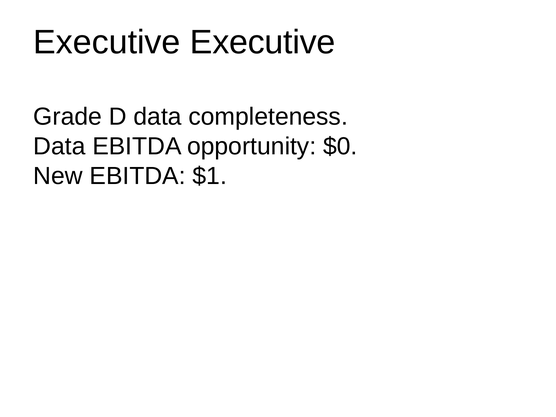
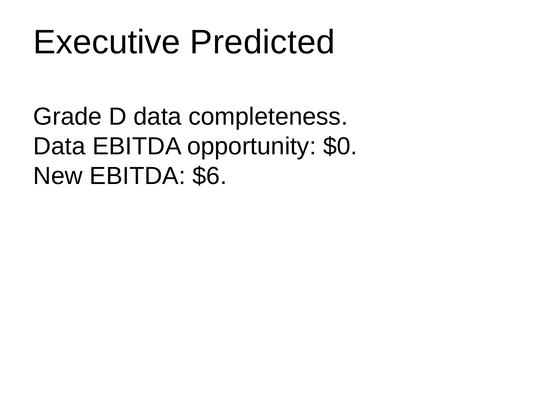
Executive Executive: Executive -> Predicted
$1: $1 -> $6
